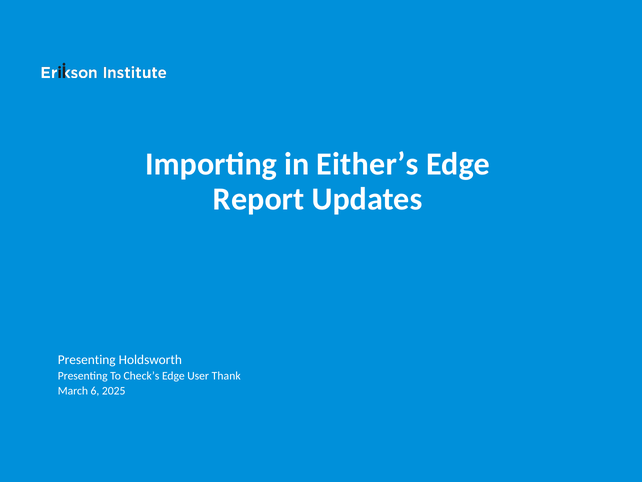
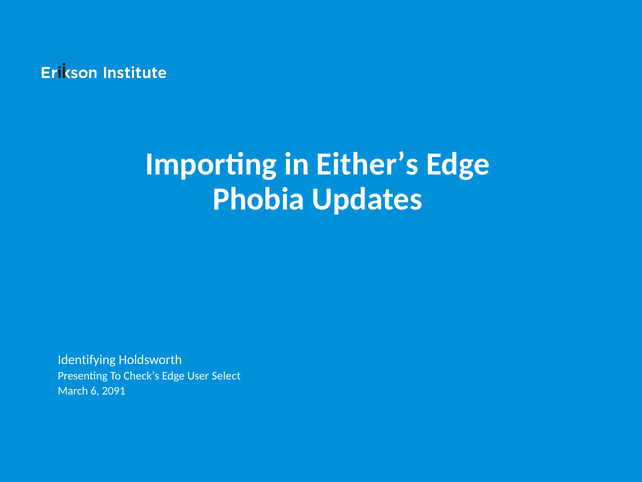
Report: Report -> Phobia
Presenting at (87, 360): Presenting -> Identifying
Thank: Thank -> Select
2025: 2025 -> 2091
